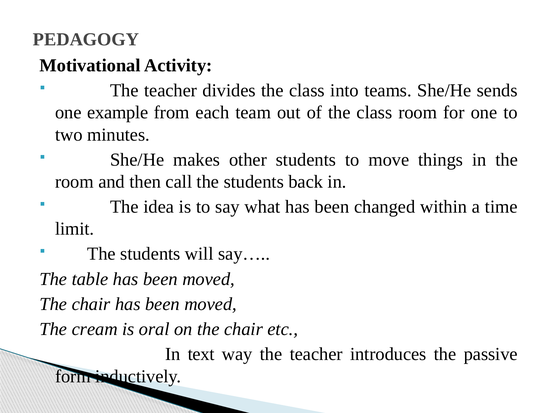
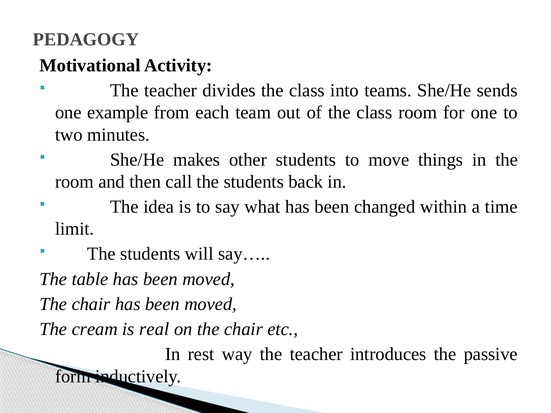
oral: oral -> real
text: text -> rest
